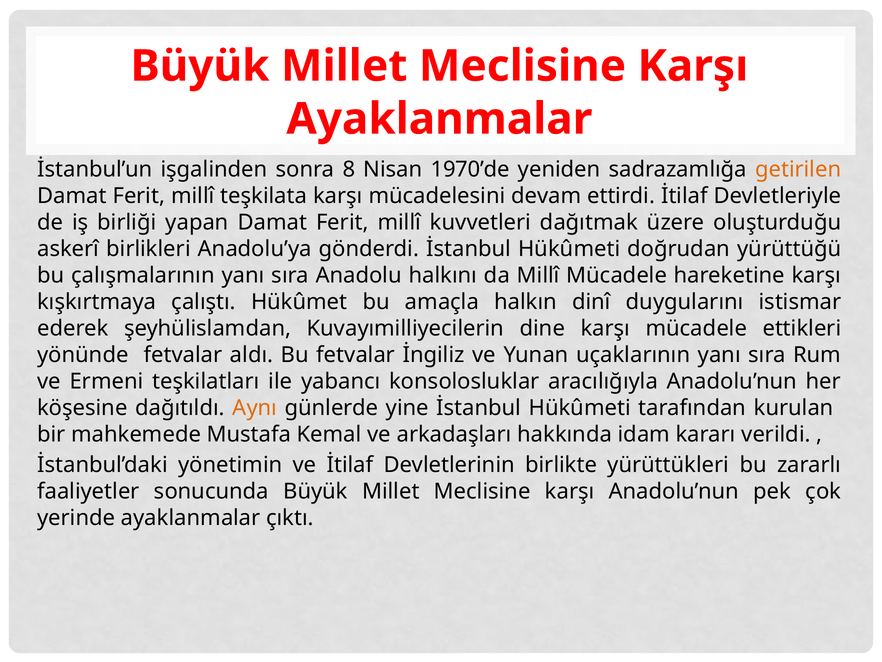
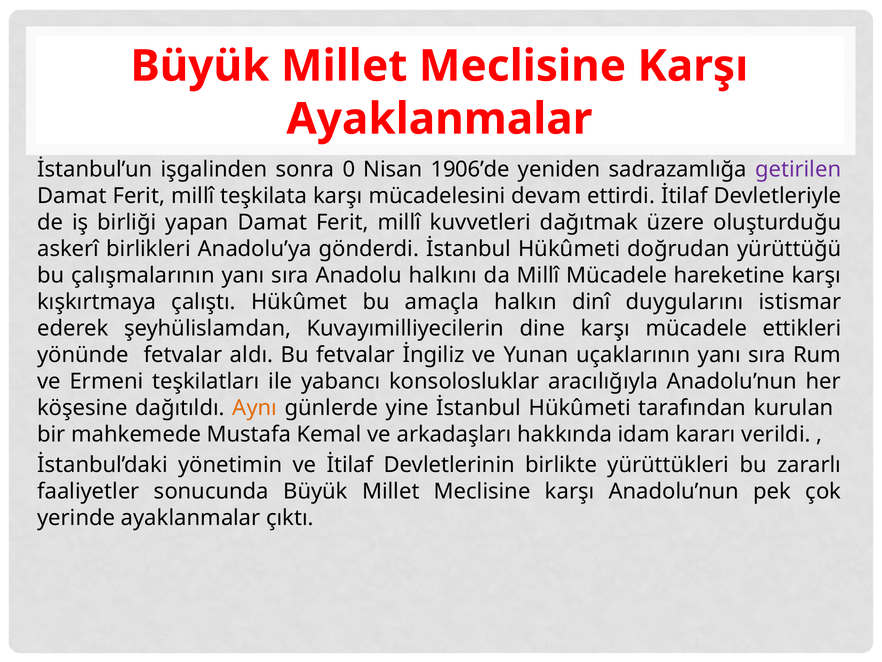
8: 8 -> 0
1970’de: 1970’de -> 1906’de
getirilen colour: orange -> purple
